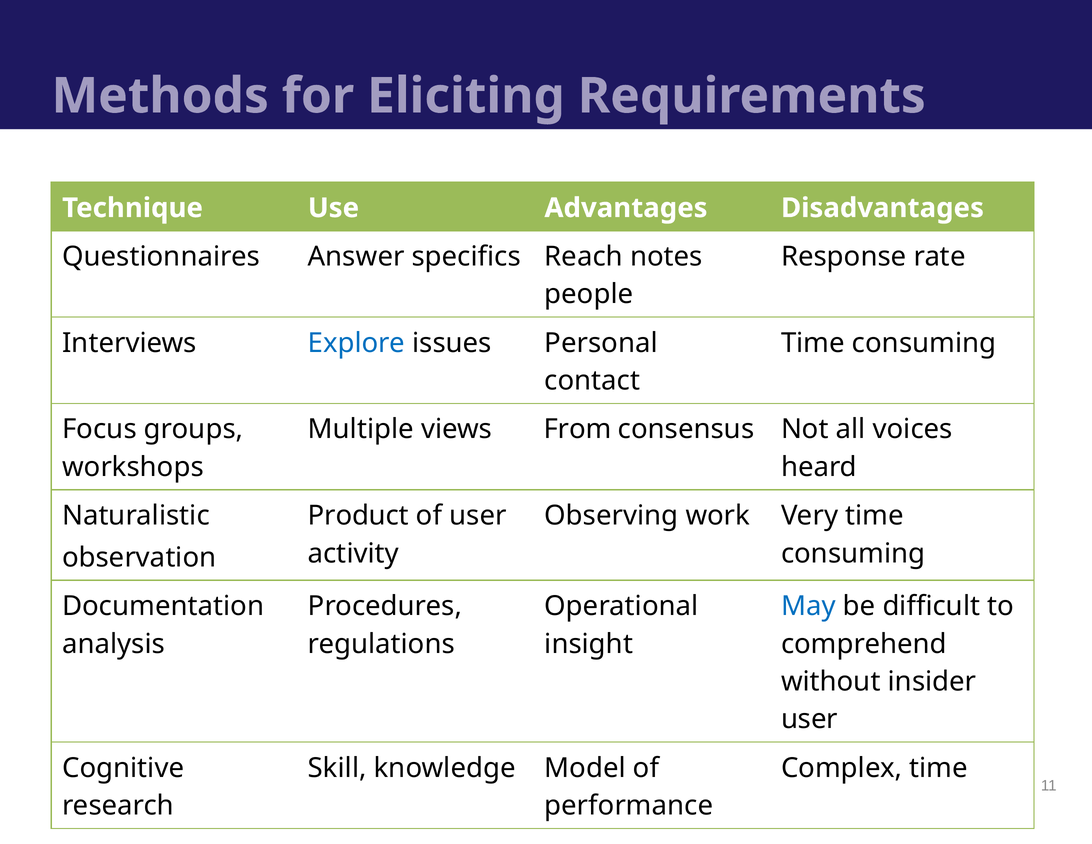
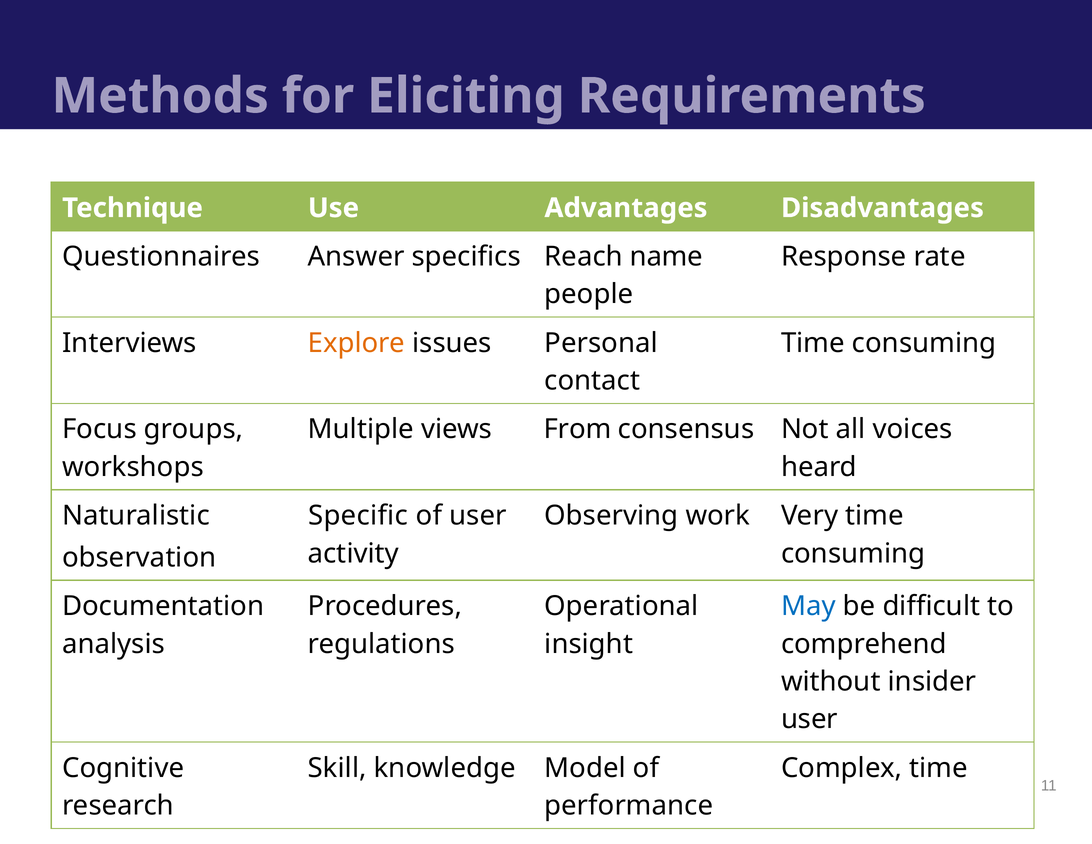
notes: notes -> name
Explore colour: blue -> orange
Product: Product -> Specific
